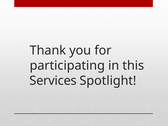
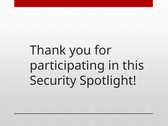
Services: Services -> Security
